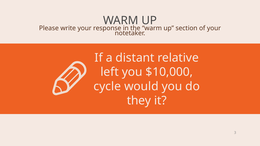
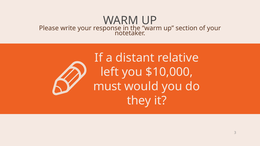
cycle: cycle -> must
